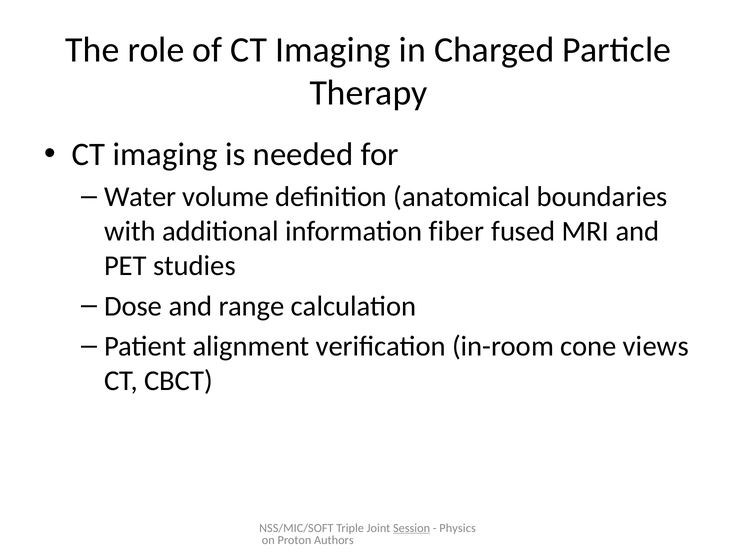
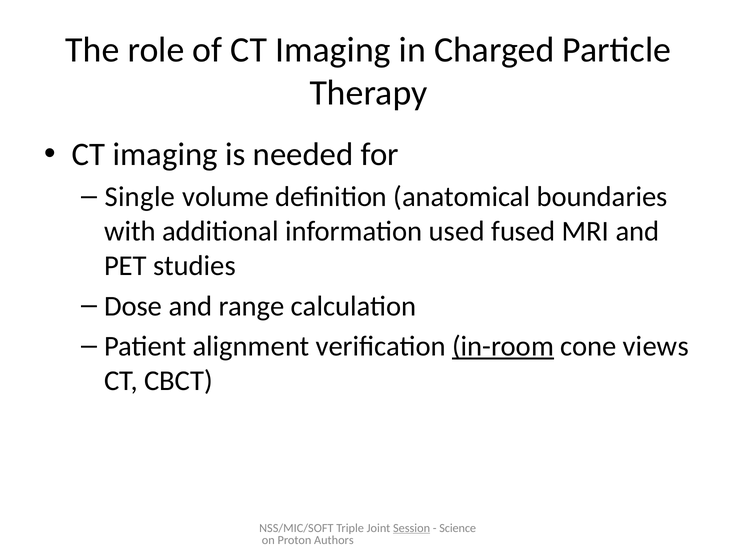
Water: Water -> Single
fiber: fiber -> used
in-room underline: none -> present
Physics: Physics -> Science
